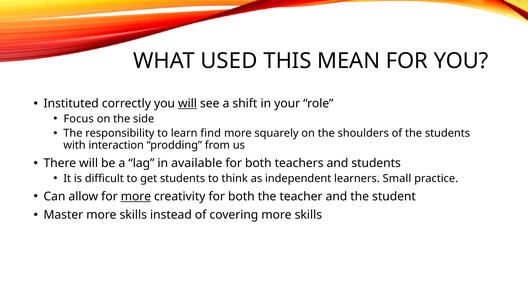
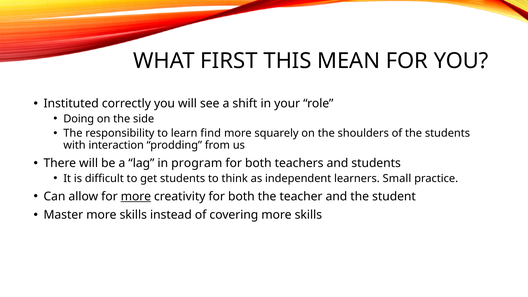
USED: USED -> FIRST
will at (187, 103) underline: present -> none
Focus: Focus -> Doing
available: available -> program
